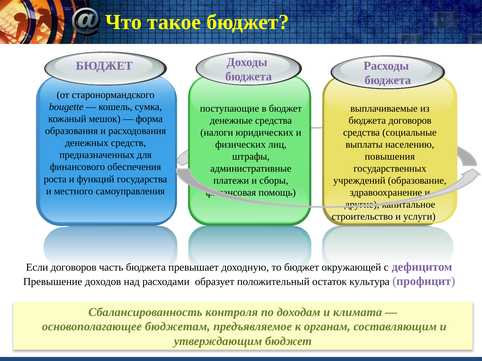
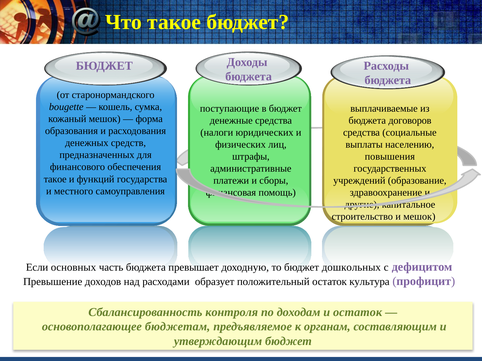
роста at (55, 179): роста -> такое
и услуги: услуги -> мешок
Если договоров: договоров -> основных
окружающей: окружающей -> дошкольных
и климата: климата -> остаток
